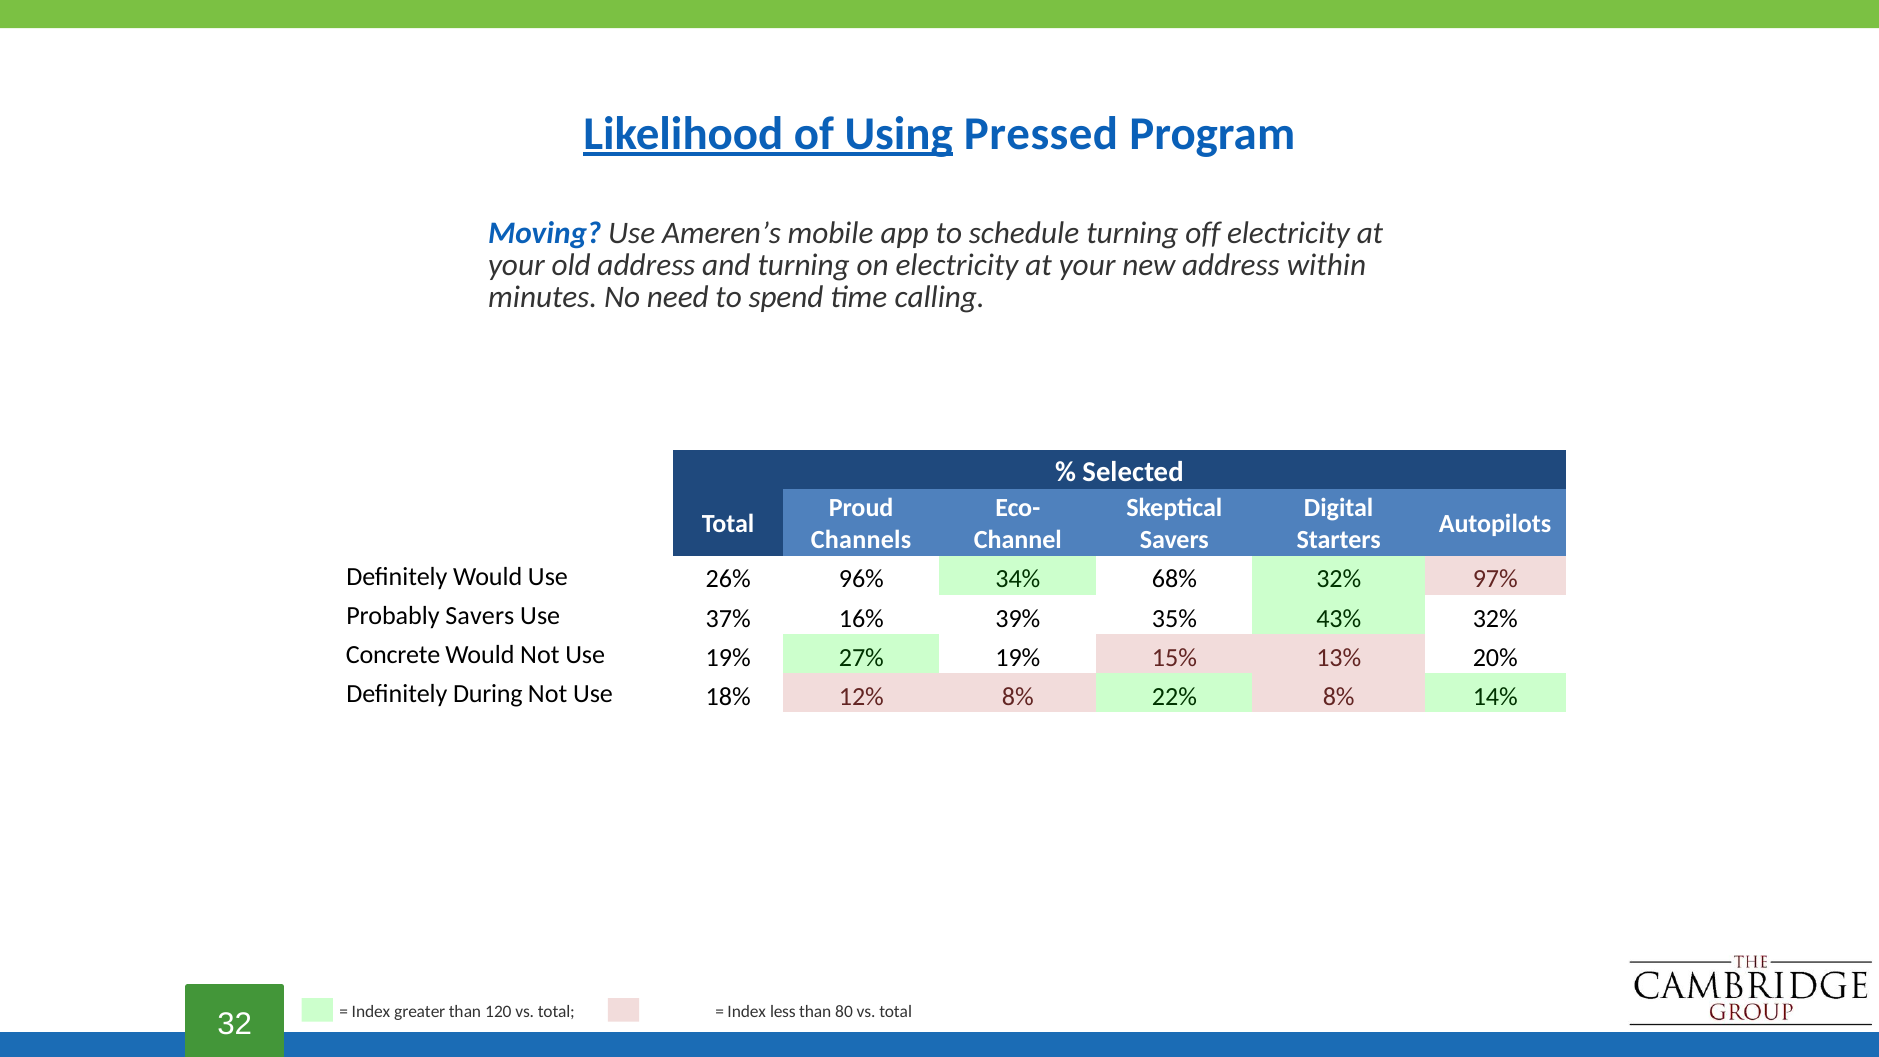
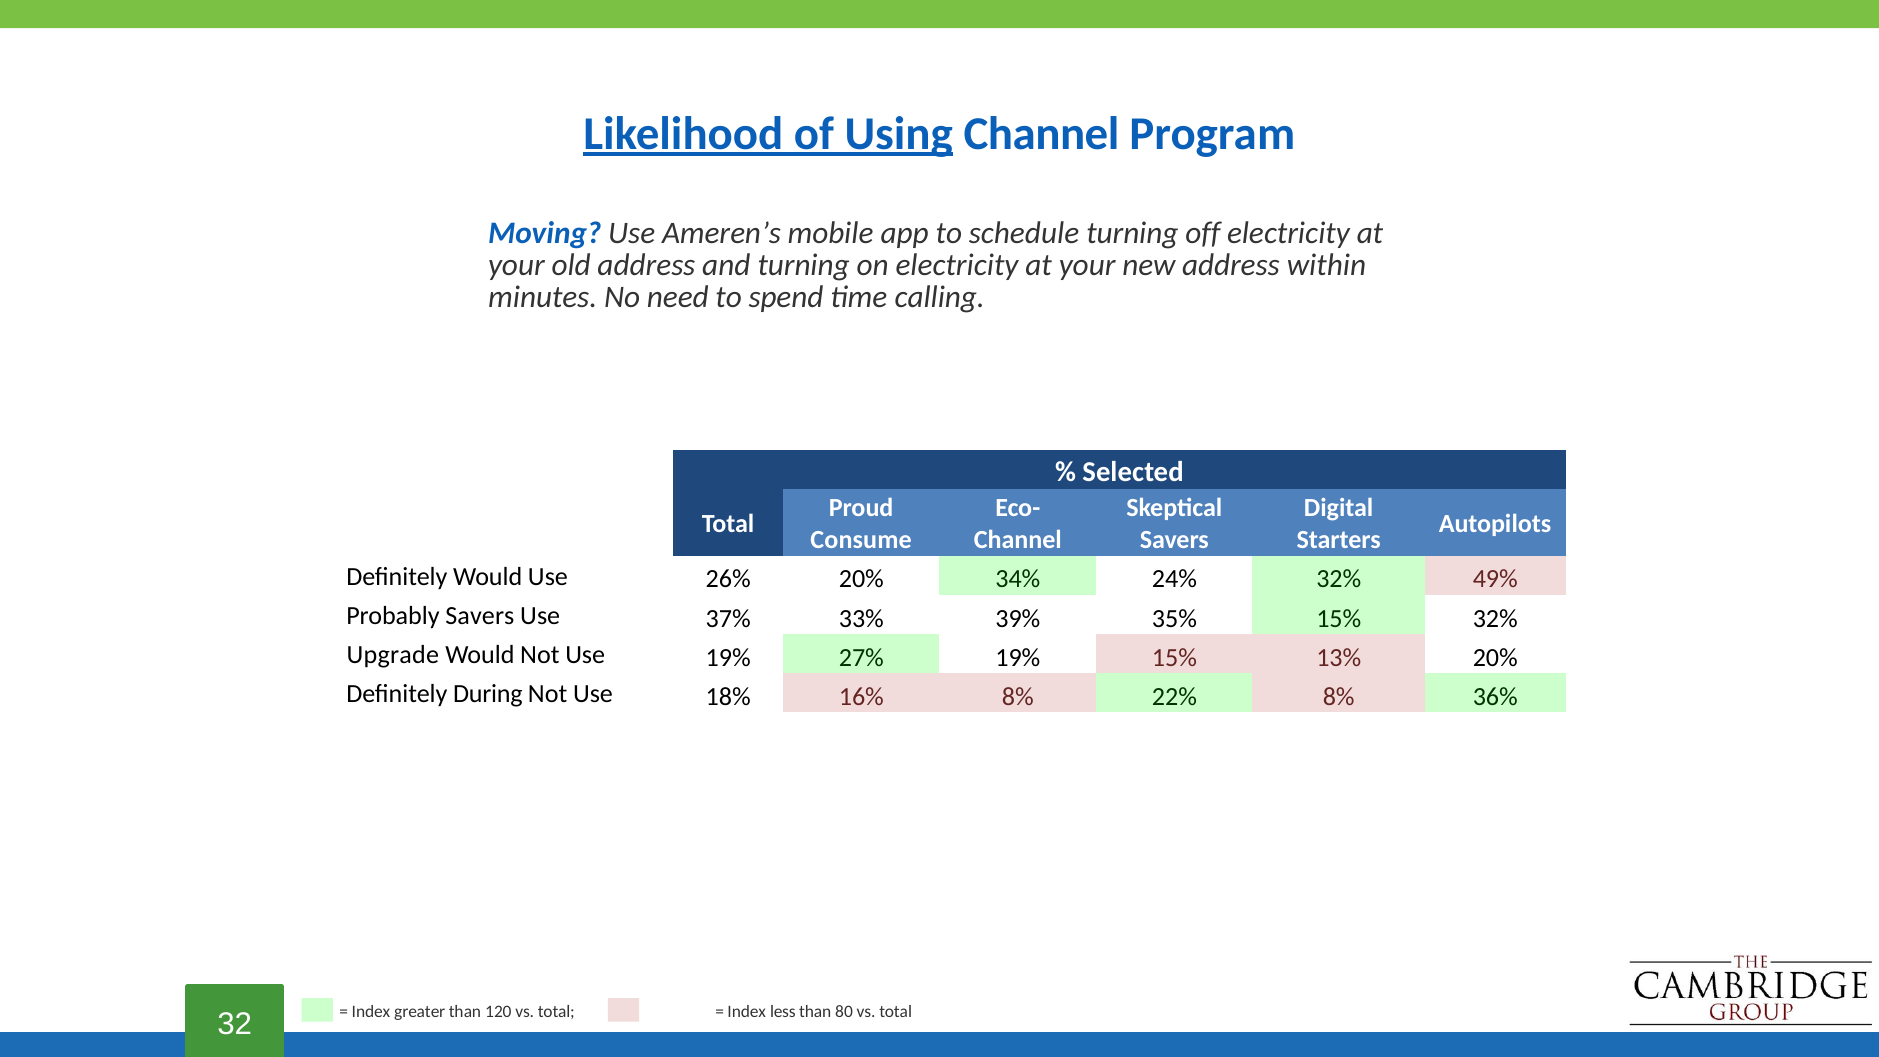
Using Pressed: Pressed -> Channel
Channels: Channels -> Consume
26% 96%: 96% -> 20%
68%: 68% -> 24%
97%: 97% -> 49%
16%: 16% -> 33%
35% 43%: 43% -> 15%
Concrete: Concrete -> Upgrade
12%: 12% -> 16%
14%: 14% -> 36%
